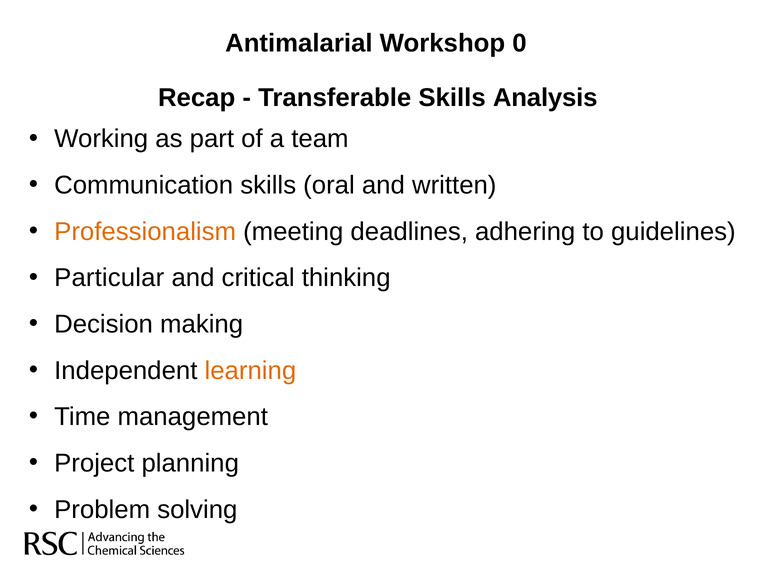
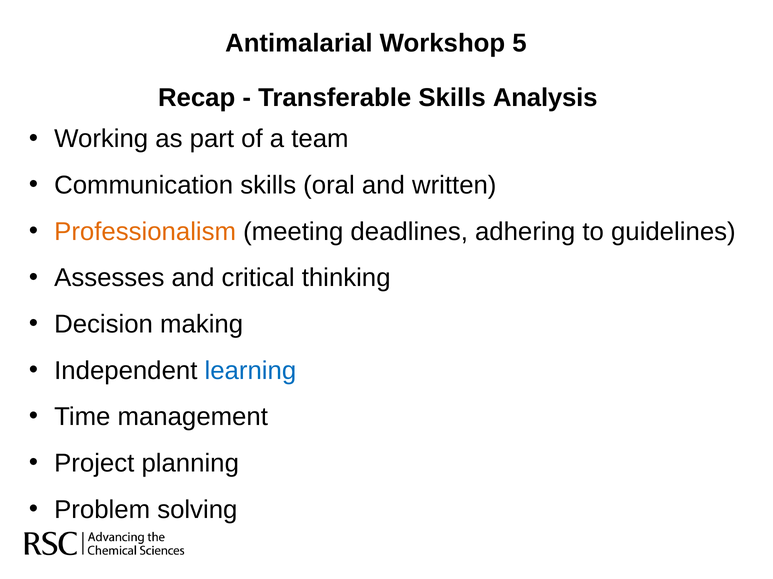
0: 0 -> 5
Particular: Particular -> Assesses
learning colour: orange -> blue
